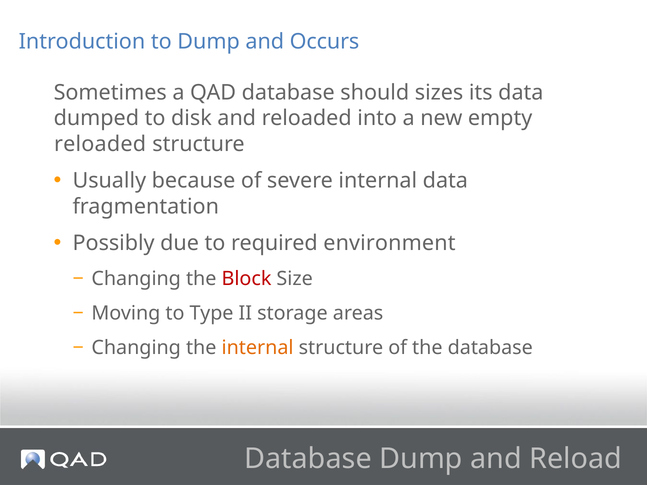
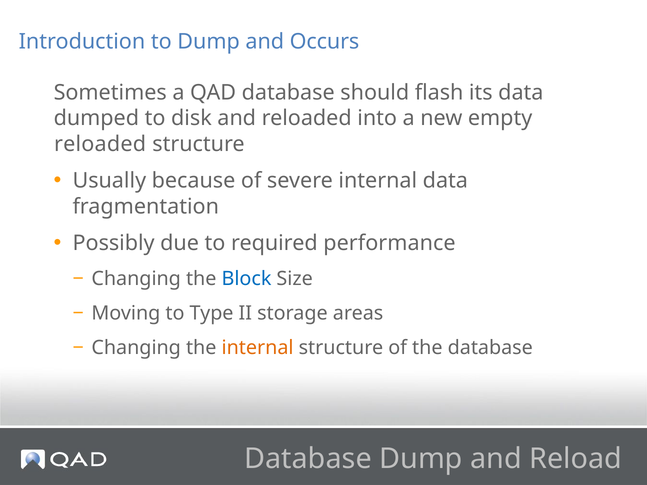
sizes: sizes -> flash
environment: environment -> performance
Block colour: red -> blue
